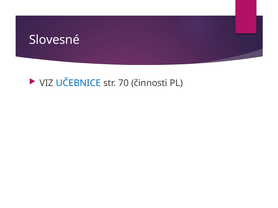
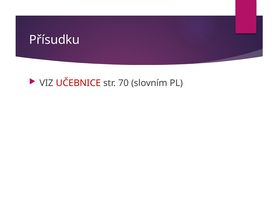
Slovesné: Slovesné -> Přísudku
UČEBNICE colour: blue -> red
činnosti: činnosti -> slovním
